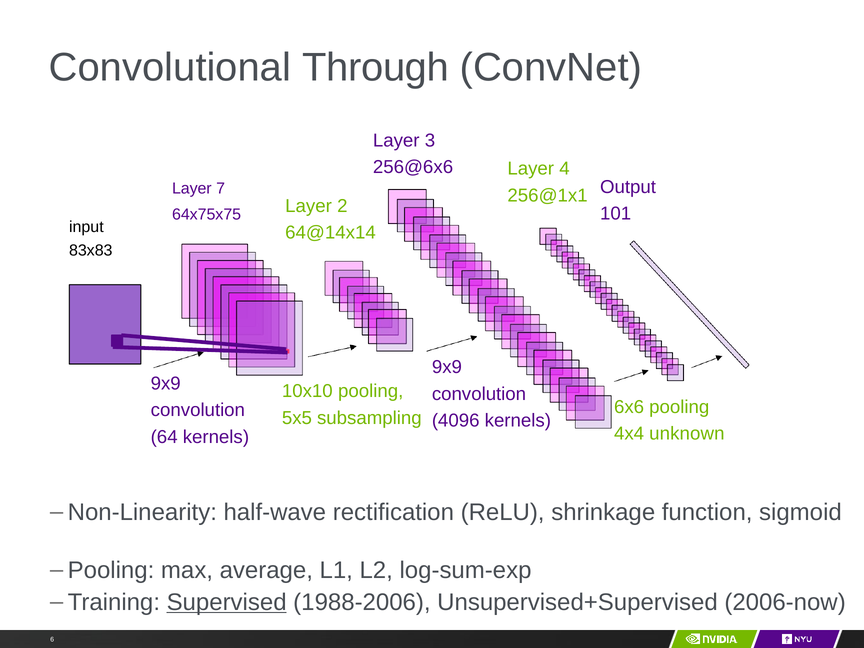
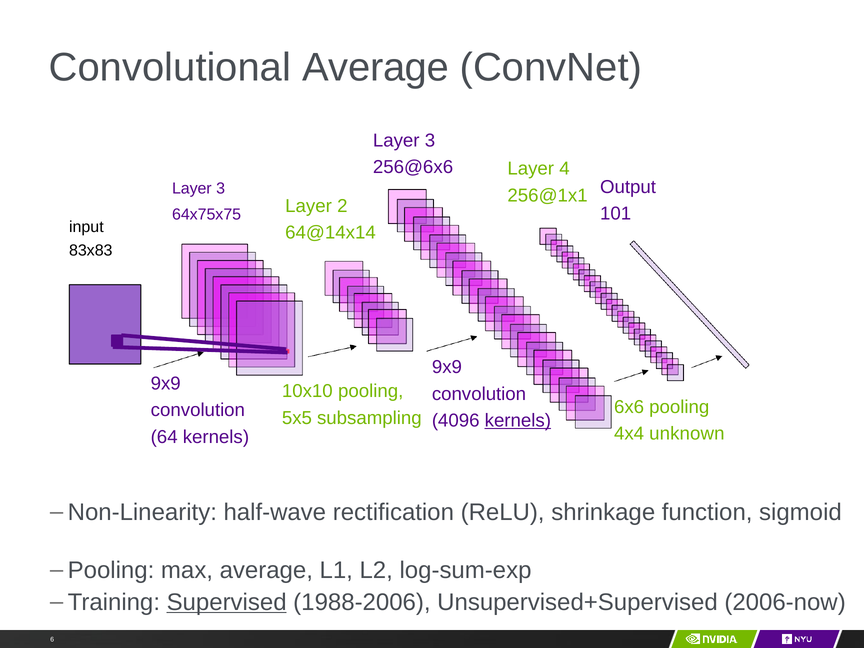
Convolutional Through: Through -> Average
7 at (221, 189): 7 -> 3
kernels at (518, 421) underline: none -> present
